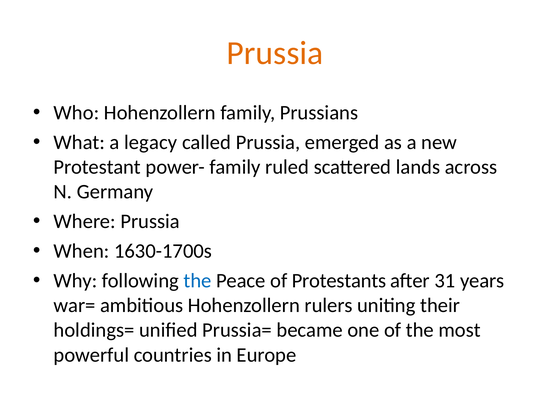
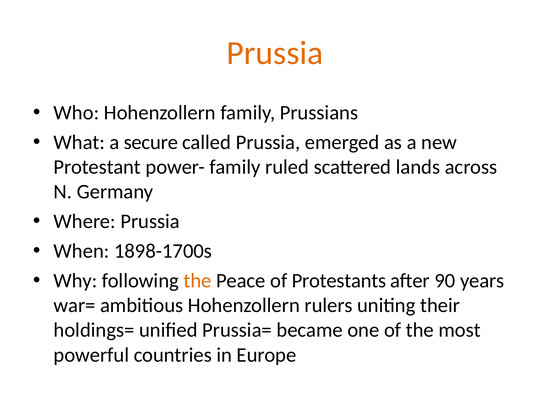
legacy: legacy -> secure
1630-1700s: 1630-1700s -> 1898-1700s
the at (198, 281) colour: blue -> orange
31: 31 -> 90
